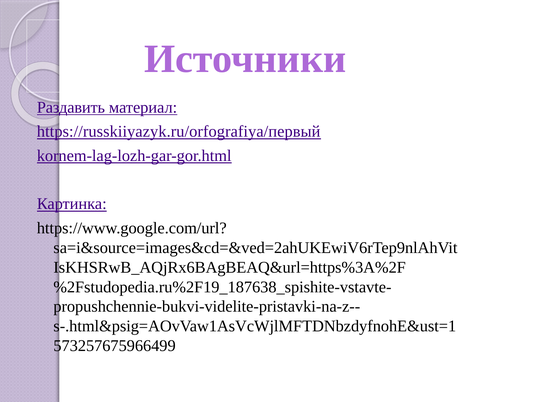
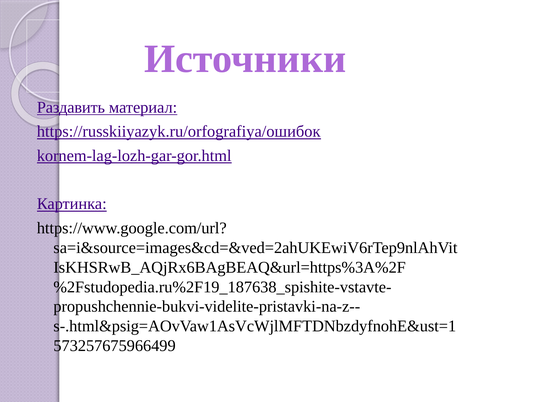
https://russkiiyazyk.ru/orfografiya/первый: https://russkiiyazyk.ru/orfografiya/первый -> https://russkiiyazyk.ru/orfografiya/ошибок
